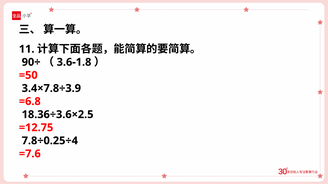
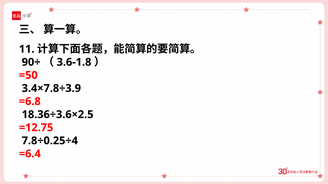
=7.6: =7.6 -> =6.4
